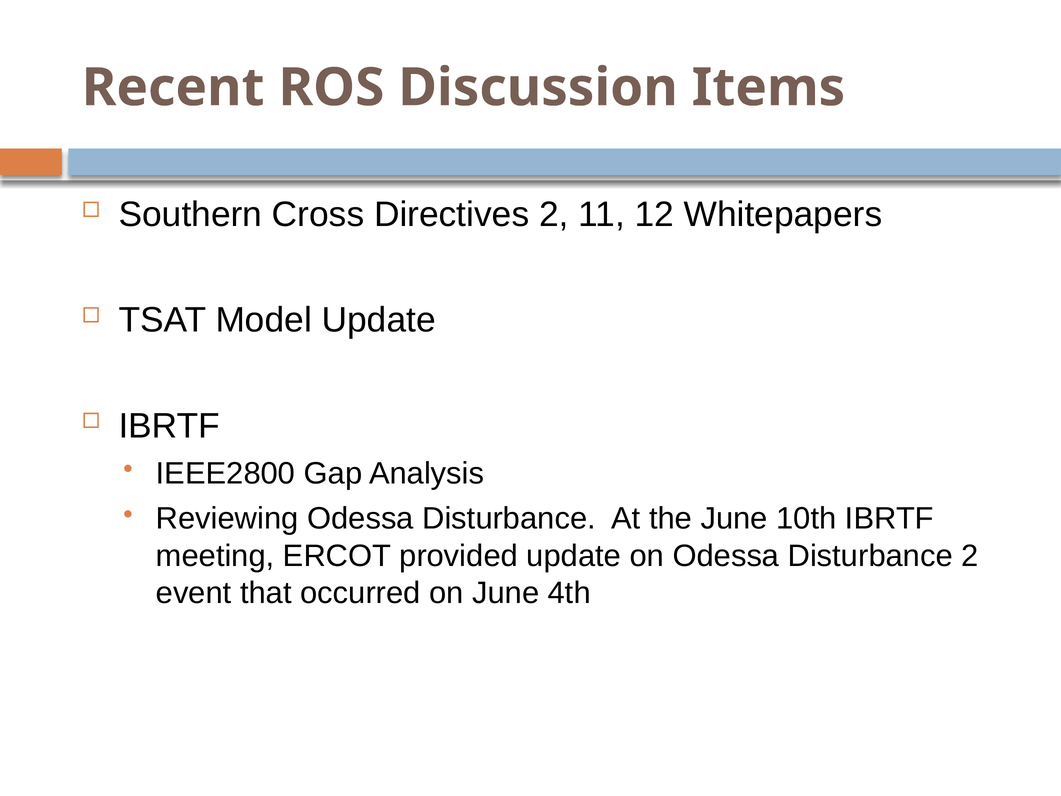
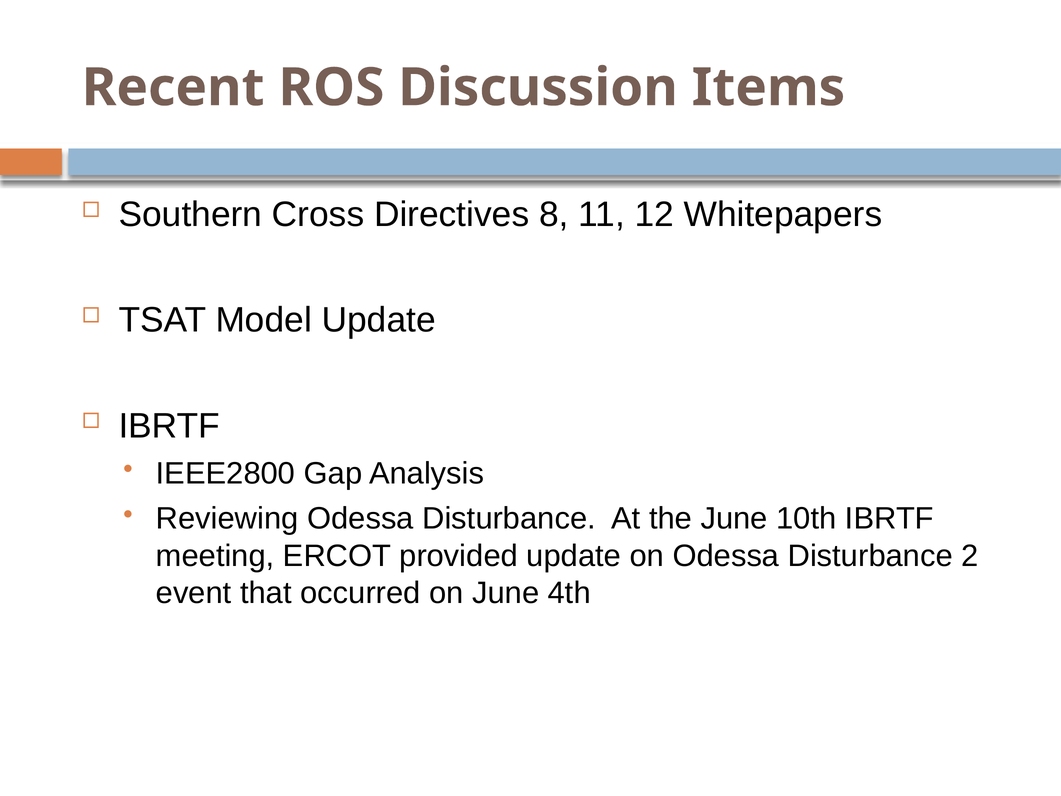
Directives 2: 2 -> 8
